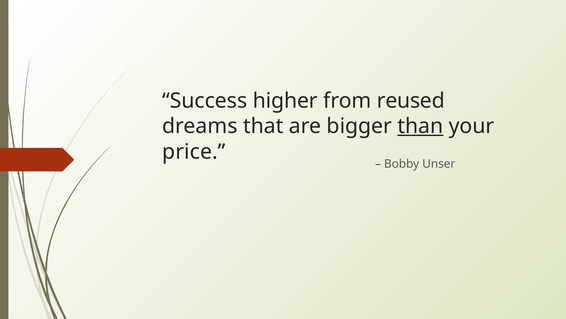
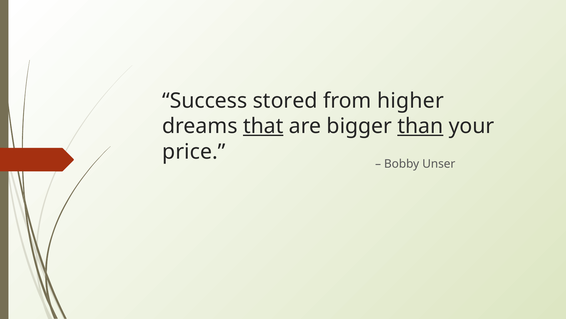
higher: higher -> stored
reused: reused -> higher
that underline: none -> present
